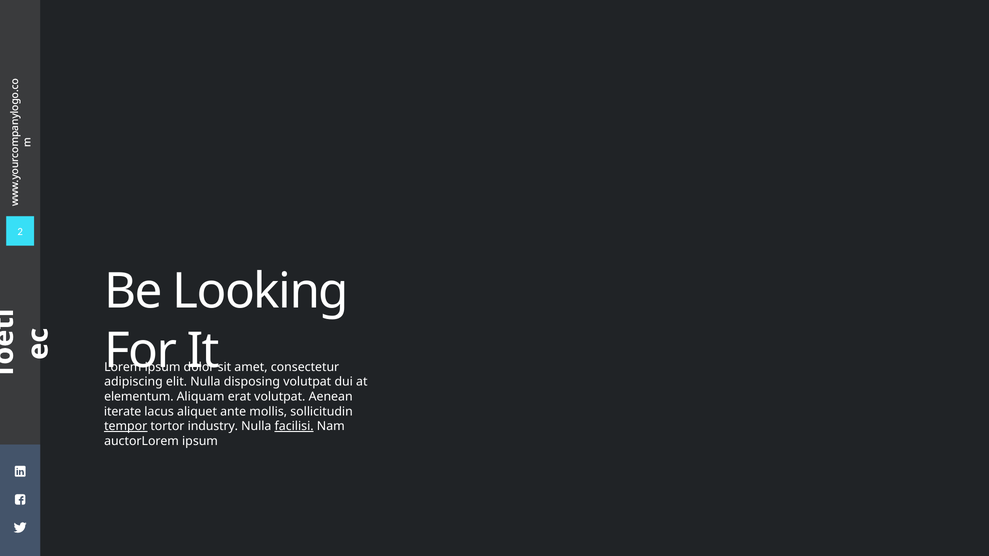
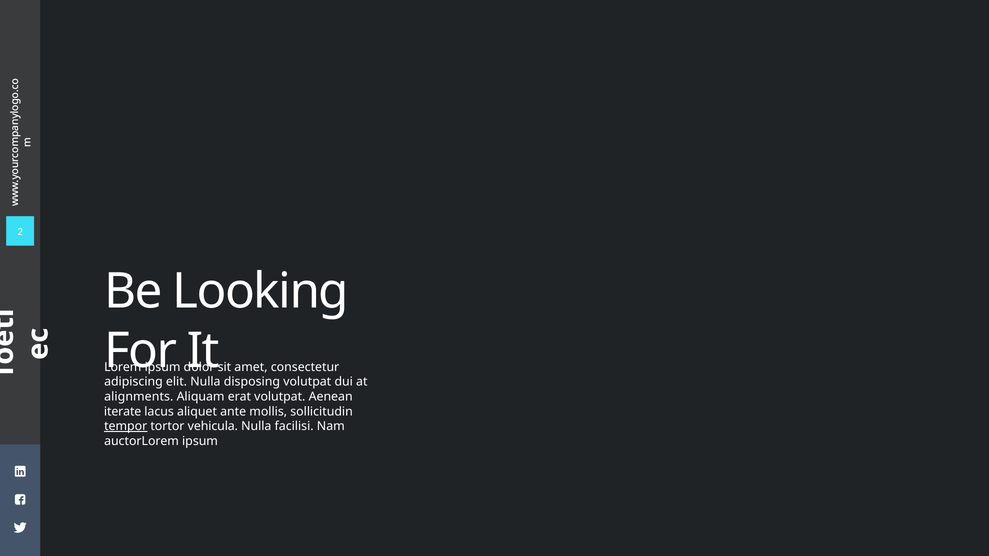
elementum: elementum -> alignments
industry: industry -> vehicula
facilisi underline: present -> none
